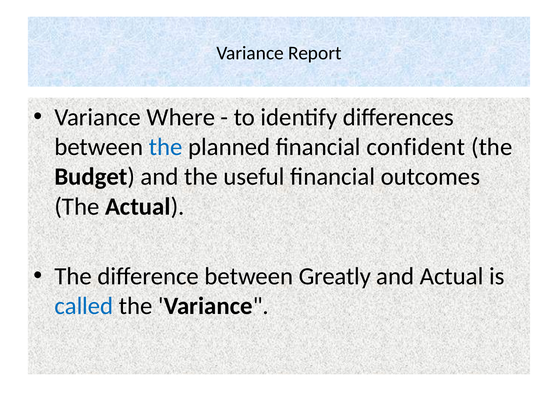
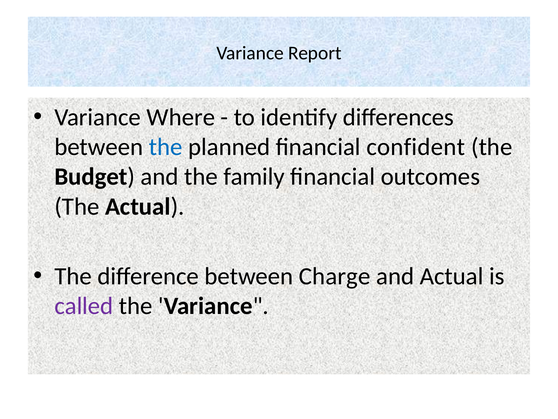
useful: useful -> family
Greatly: Greatly -> Charge
called colour: blue -> purple
